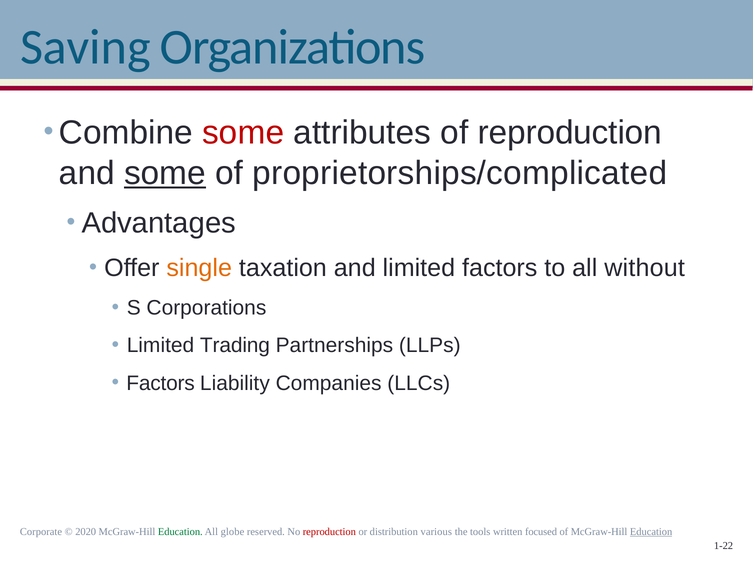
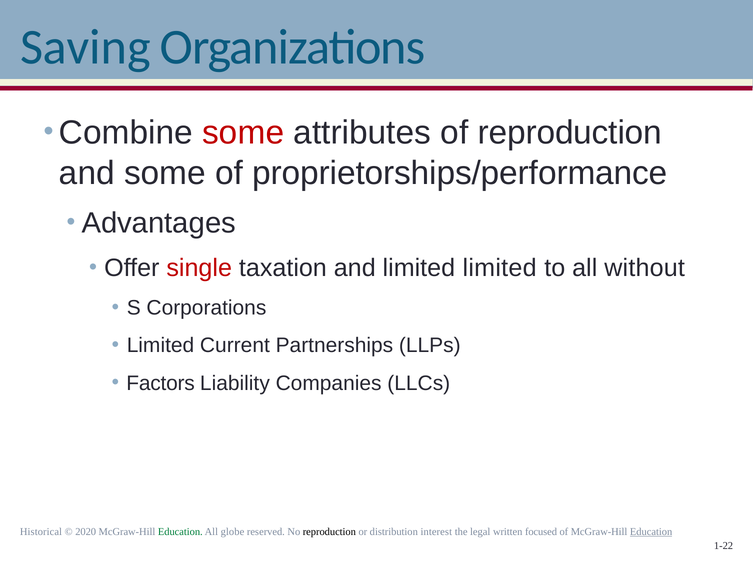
some at (165, 173) underline: present -> none
proprietorships/complicated: proprietorships/complicated -> proprietorships/performance
single colour: orange -> red
limited factors: factors -> limited
Trading: Trading -> Current
Corporate: Corporate -> Historical
reproduction at (329, 532) colour: red -> black
various: various -> interest
tools: tools -> legal
